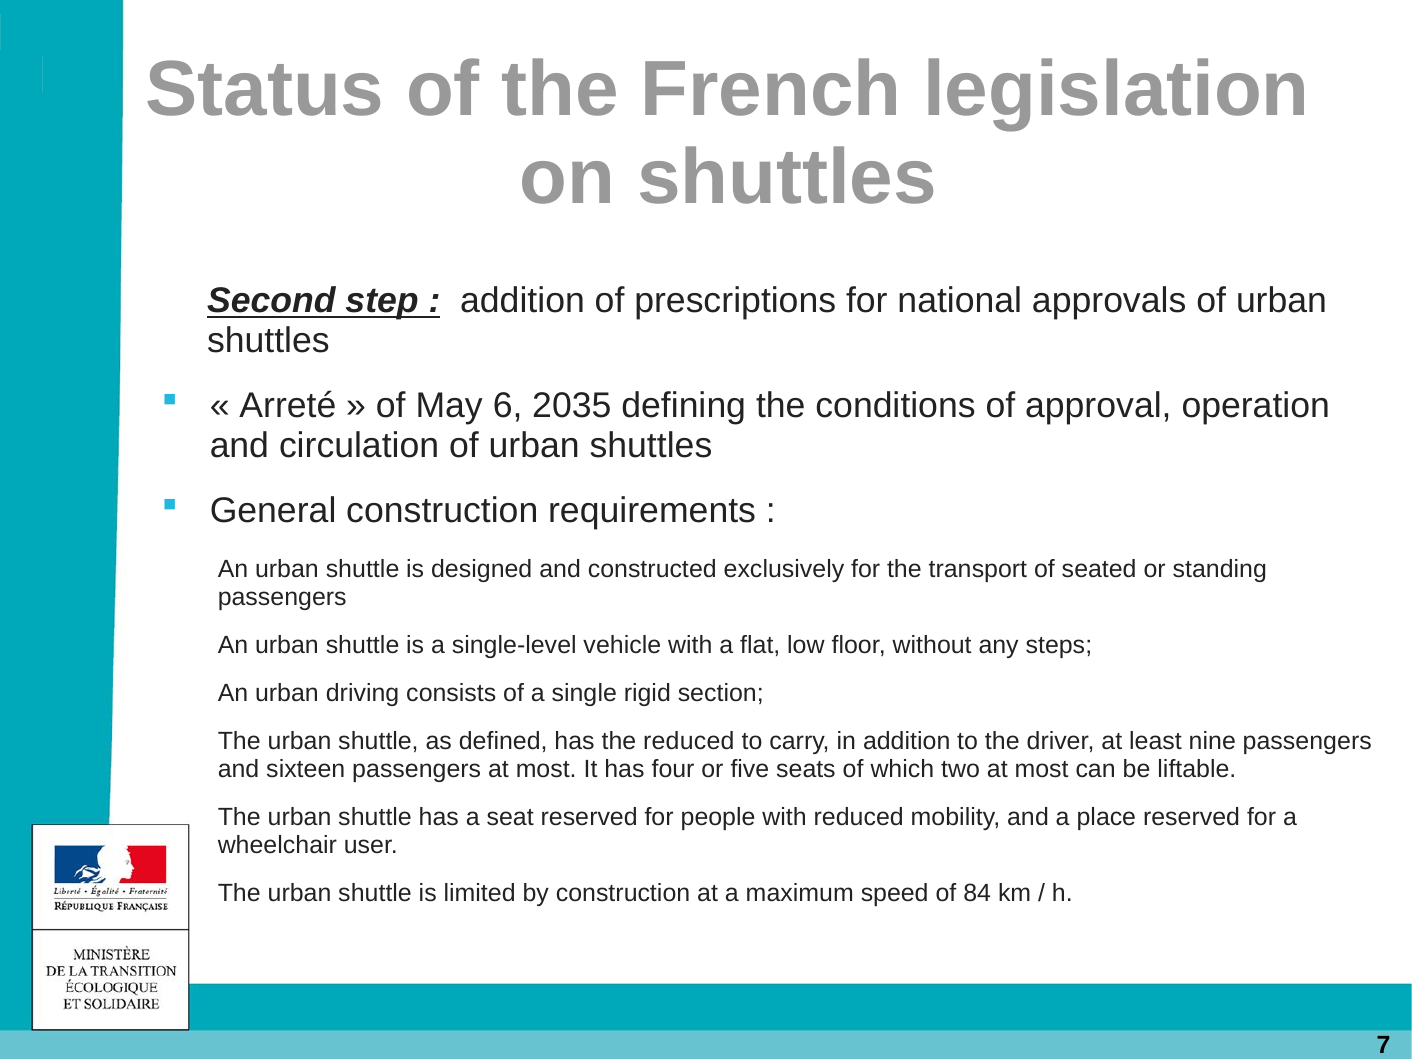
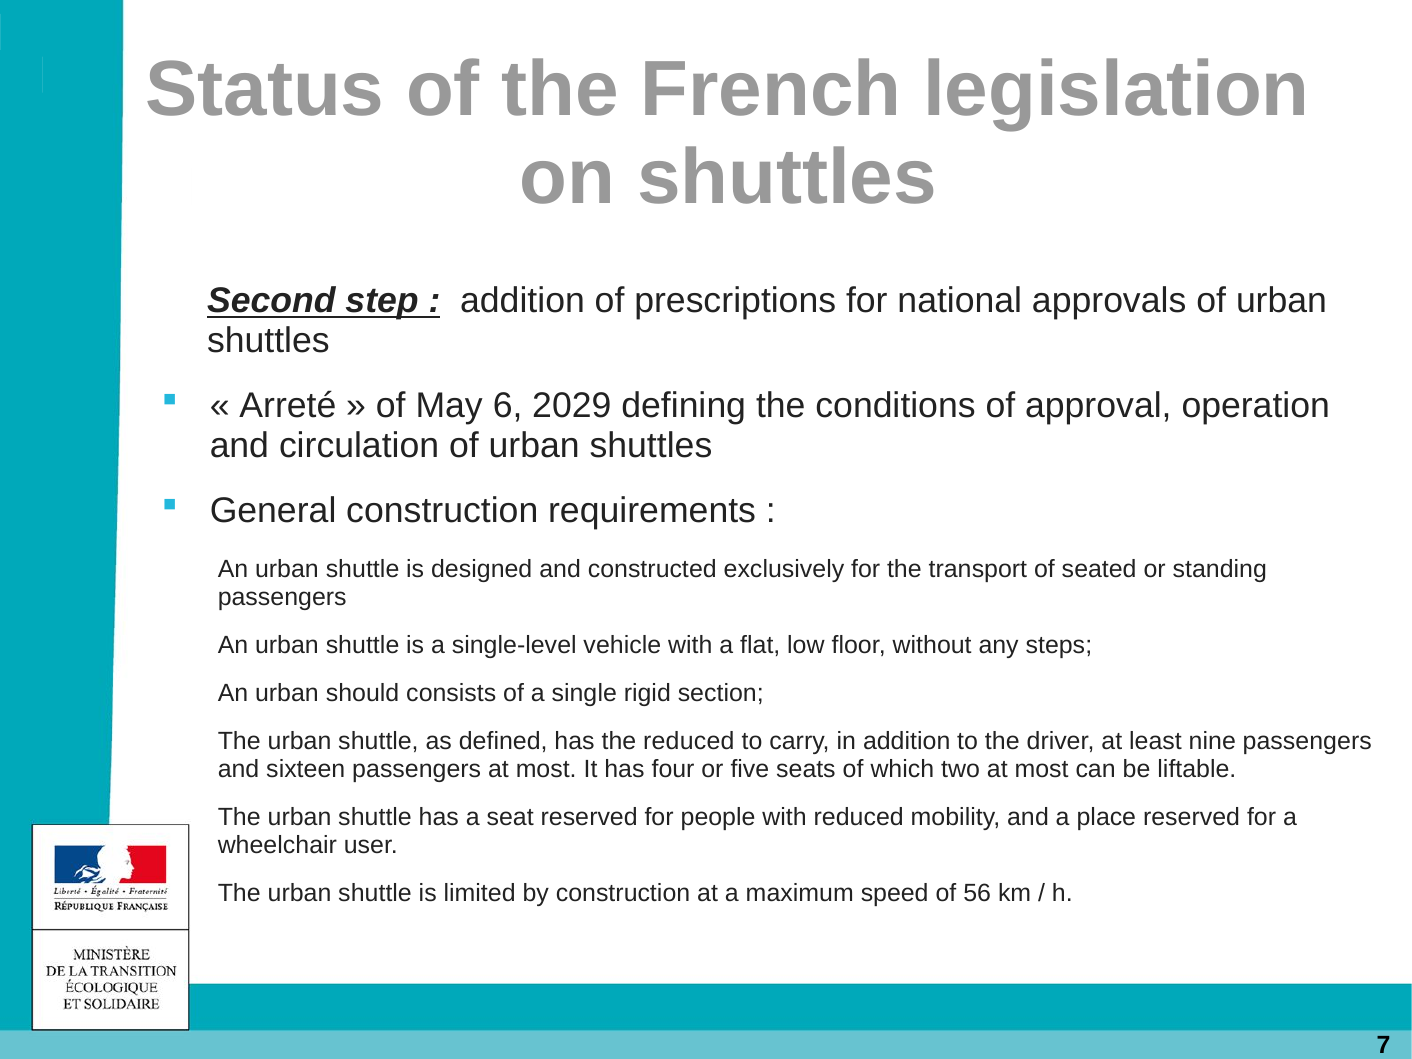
2035: 2035 -> 2029
driving: driving -> should
84: 84 -> 56
